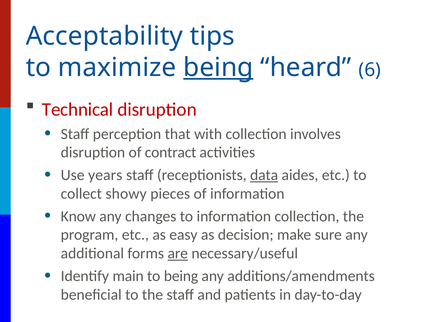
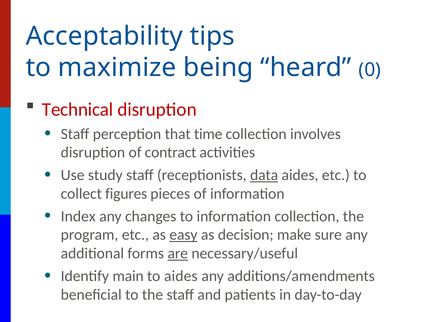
being at (218, 68) underline: present -> none
6: 6 -> 0
with: with -> time
years: years -> study
showy: showy -> figures
Know: Know -> Index
easy underline: none -> present
to being: being -> aides
